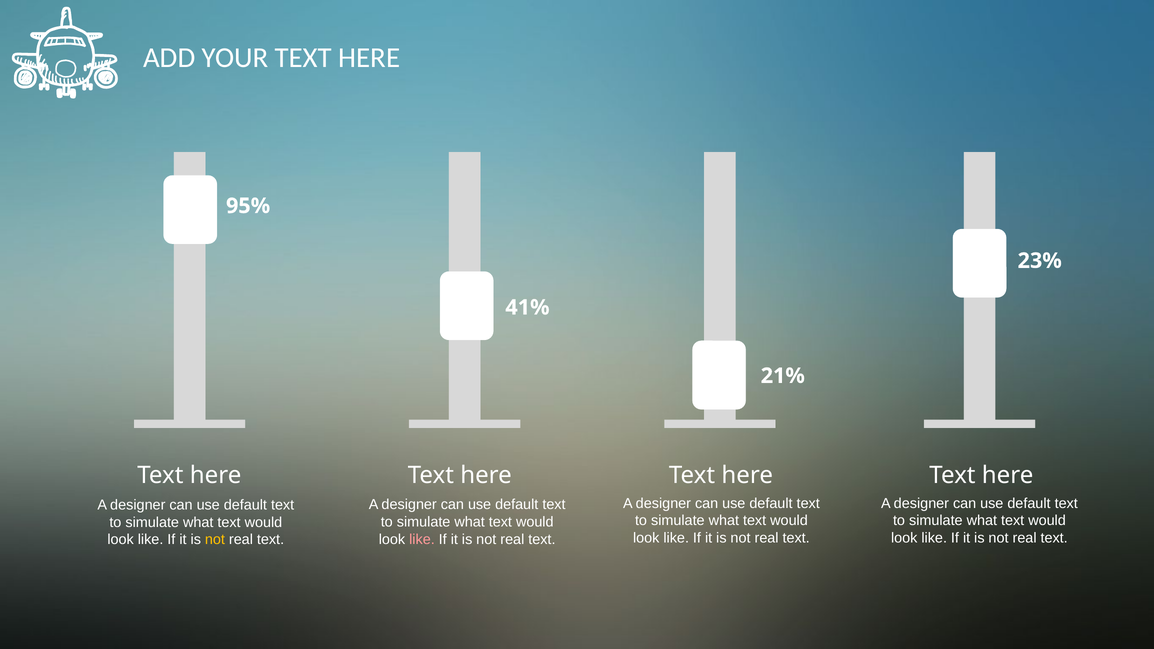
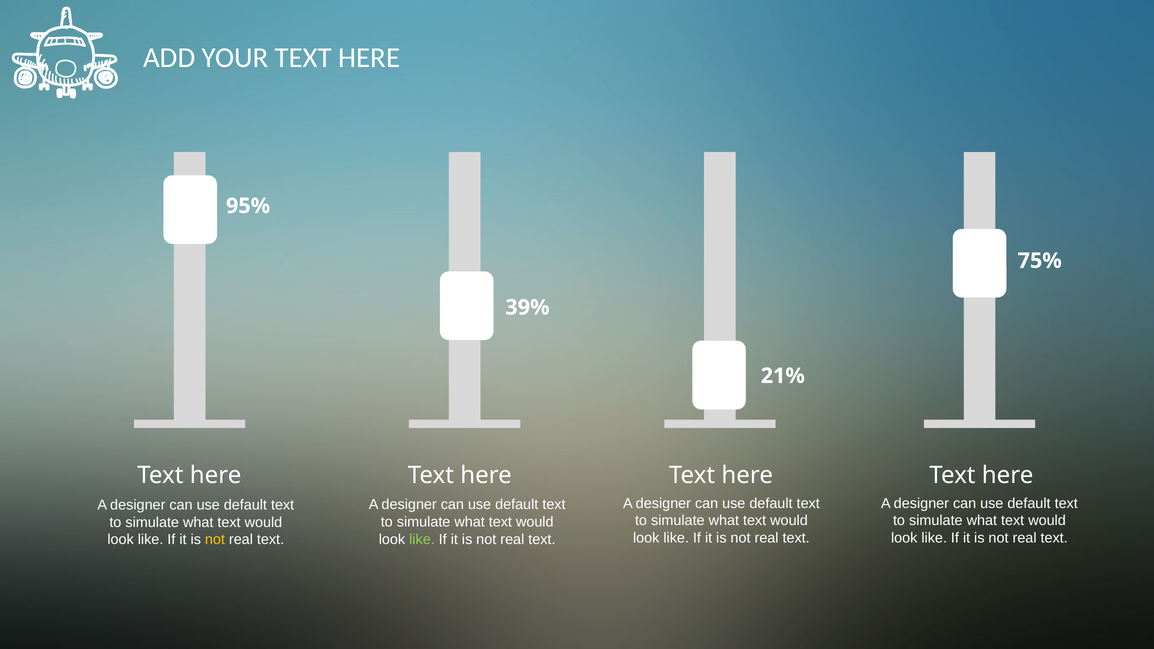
23%: 23% -> 75%
41%: 41% -> 39%
like at (422, 539) colour: pink -> light green
